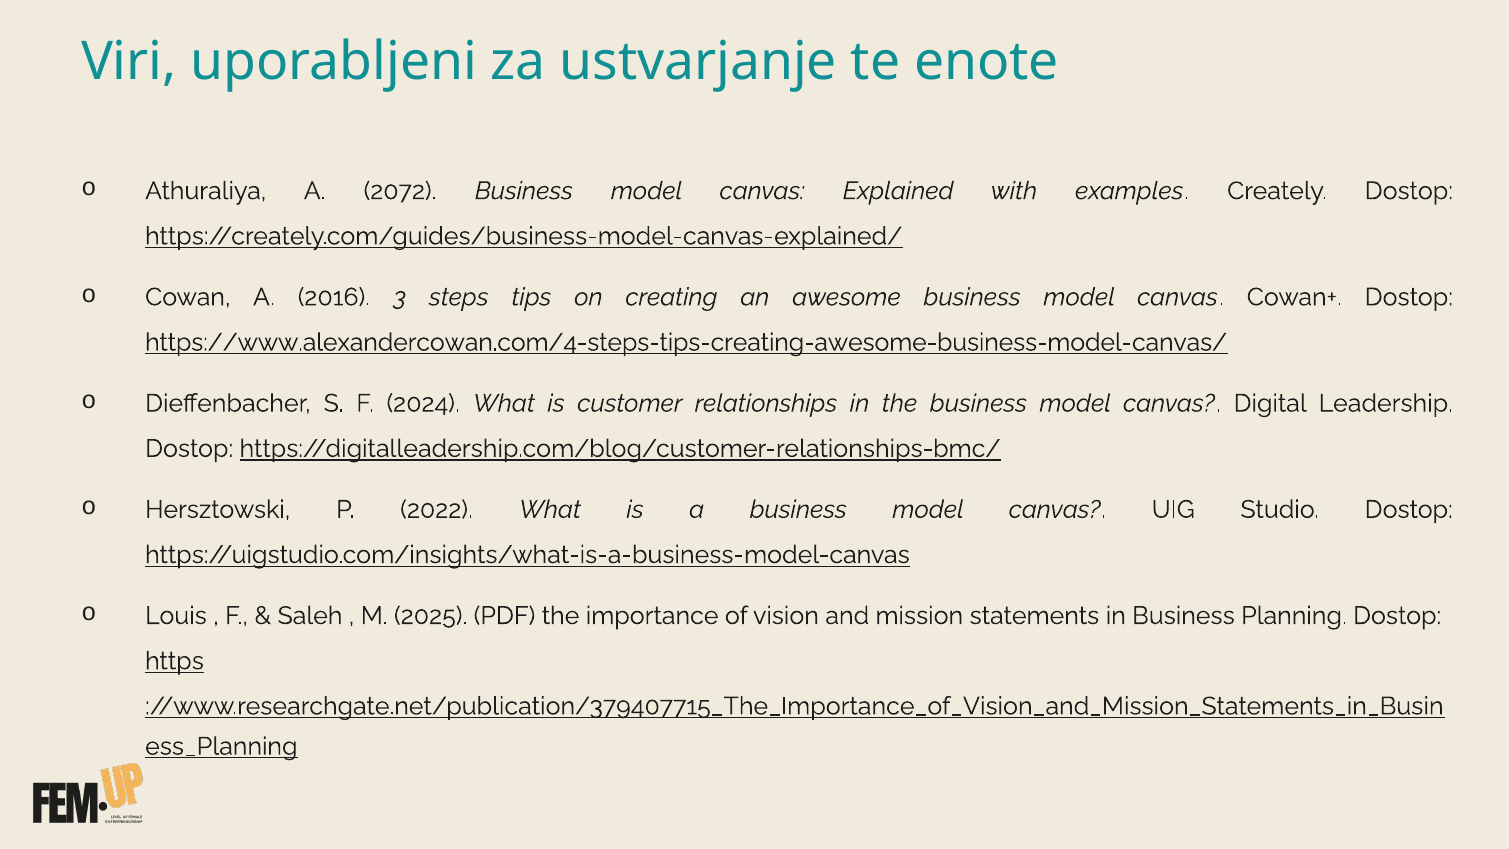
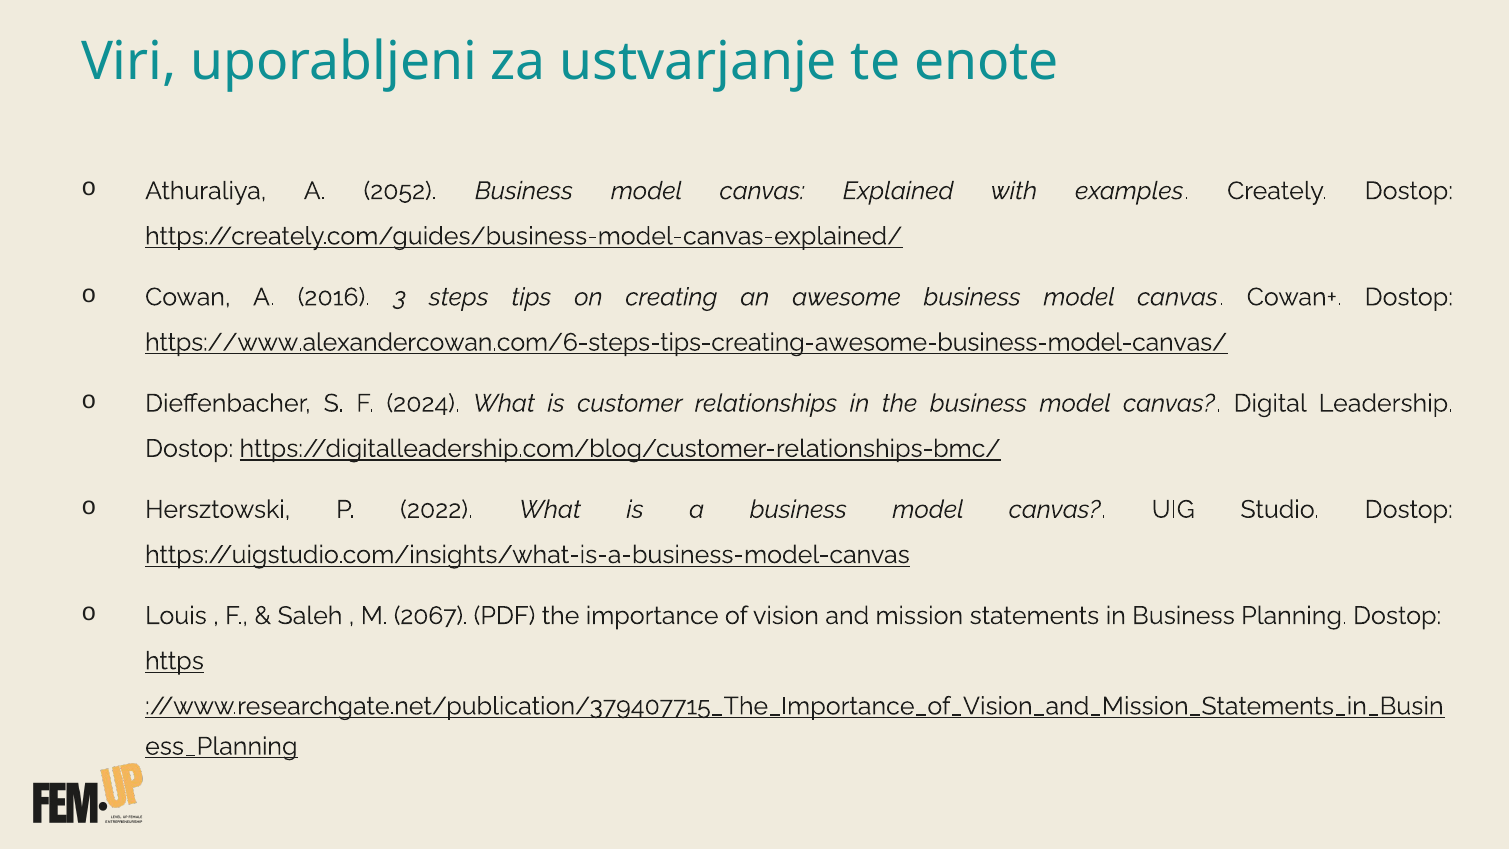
2072: 2072 -> 2052
https://www.alexandercowan.com/4-steps-tips-creating-awesome-business-model-canvas/: https://www.alexandercowan.com/4-steps-tips-creating-awesome-business-model-canvas/ -> https://www.alexandercowan.com/6-steps-tips-creating-awesome-business-model-canvas/
2025: 2025 -> 2067
